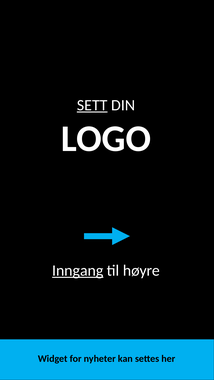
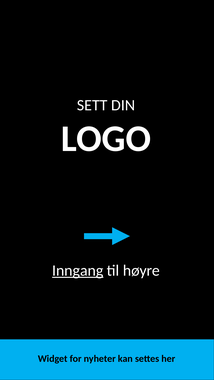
SETT underline: present -> none
